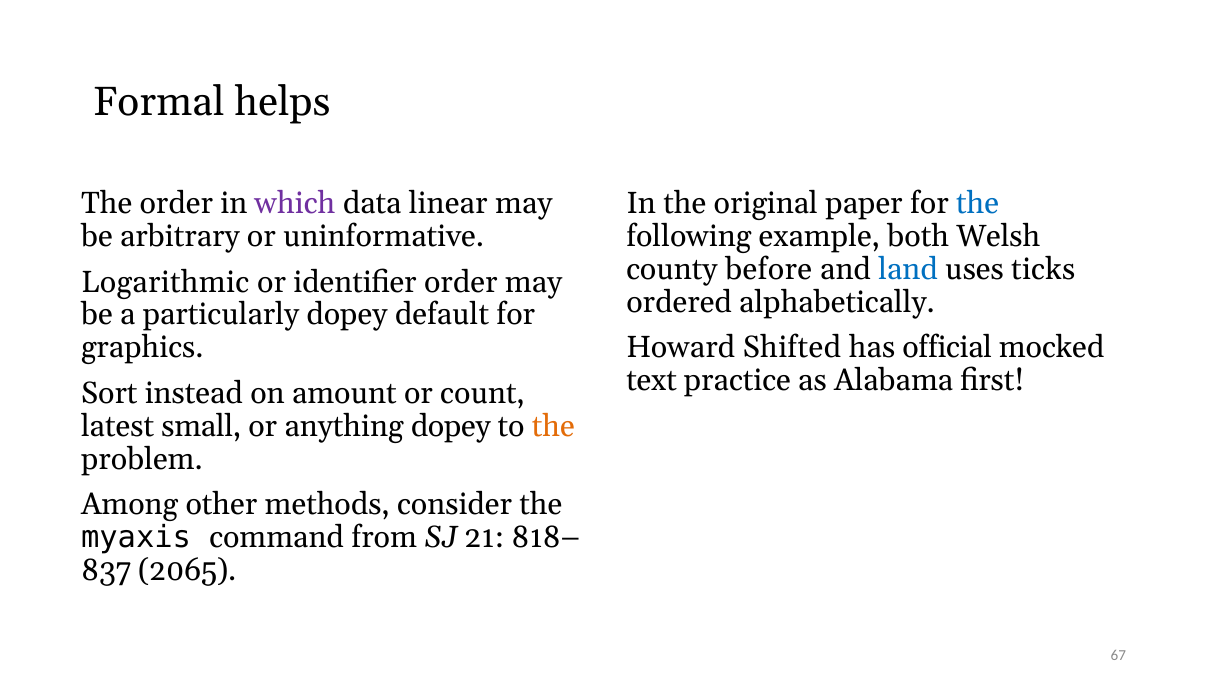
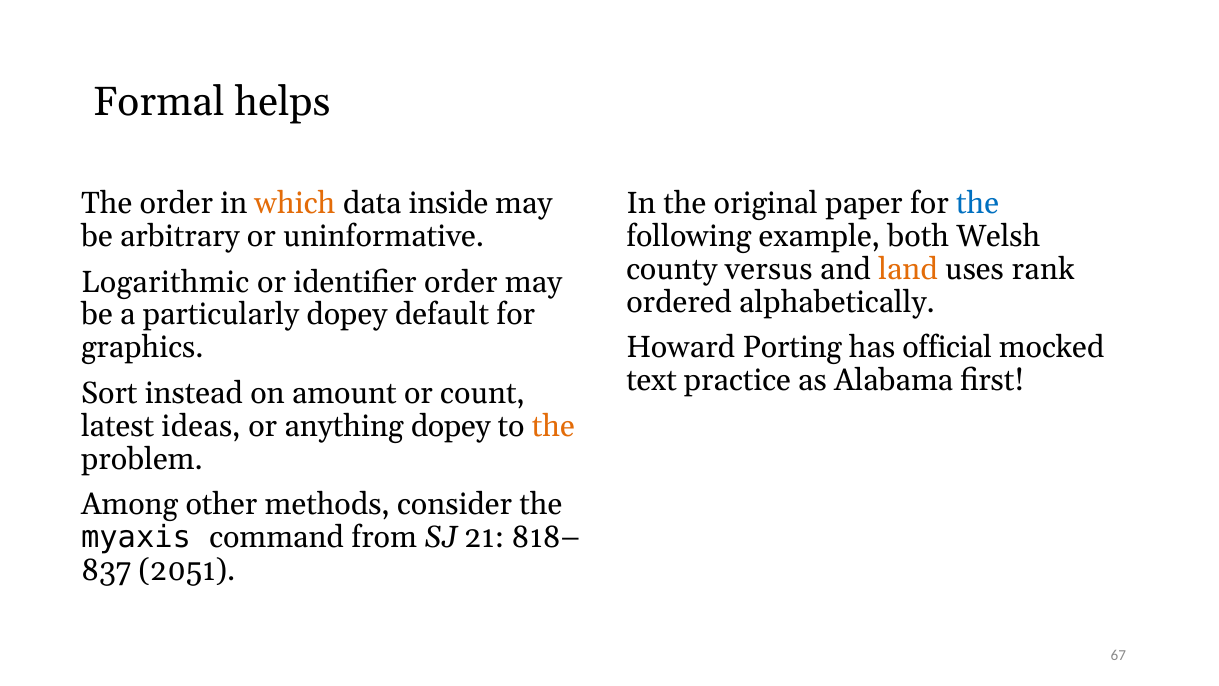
which colour: purple -> orange
linear: linear -> inside
before: before -> versus
land colour: blue -> orange
ticks: ticks -> rank
Shifted: Shifted -> Porting
small: small -> ideas
2065: 2065 -> 2051
